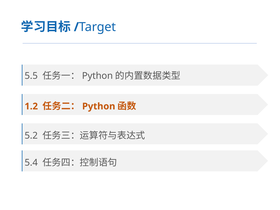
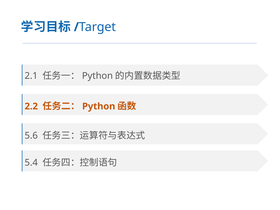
5.5: 5.5 -> 2.1
1.2: 1.2 -> 2.2
5.2: 5.2 -> 5.6
